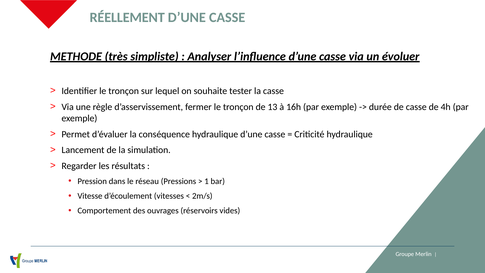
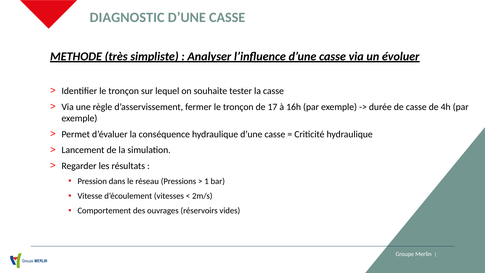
RÉELLEMENT: RÉELLEMENT -> DIAGNOSTIC
13: 13 -> 17
